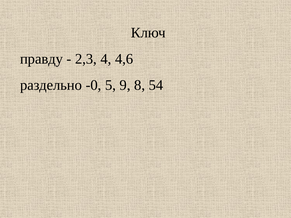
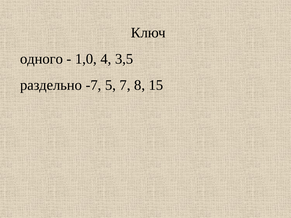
правду: правду -> одного
2,3: 2,3 -> 1,0
4,6: 4,6 -> 3,5
-0: -0 -> -7
9: 9 -> 7
54: 54 -> 15
